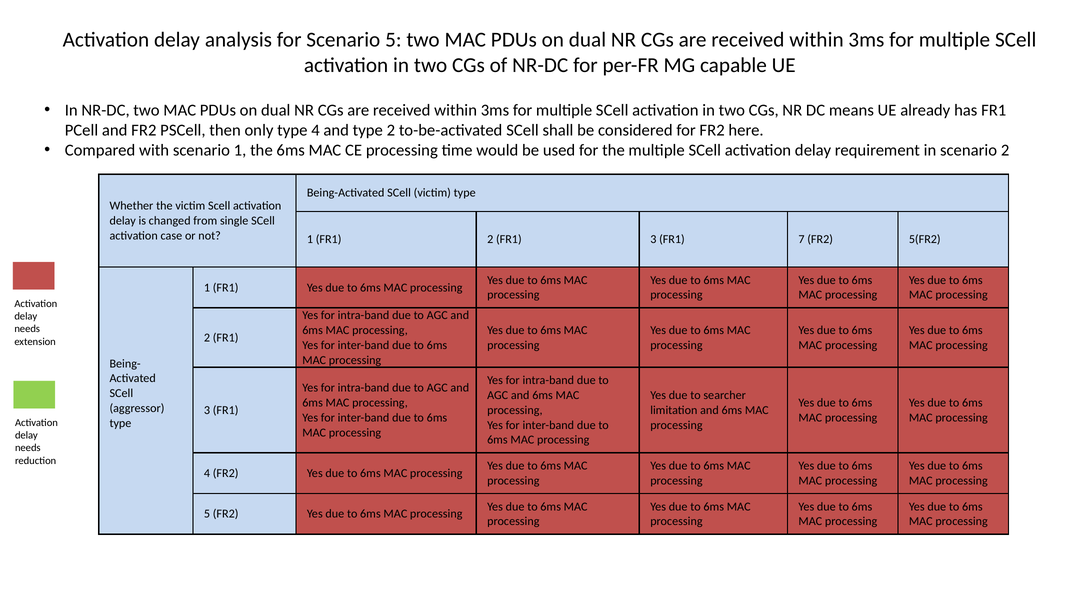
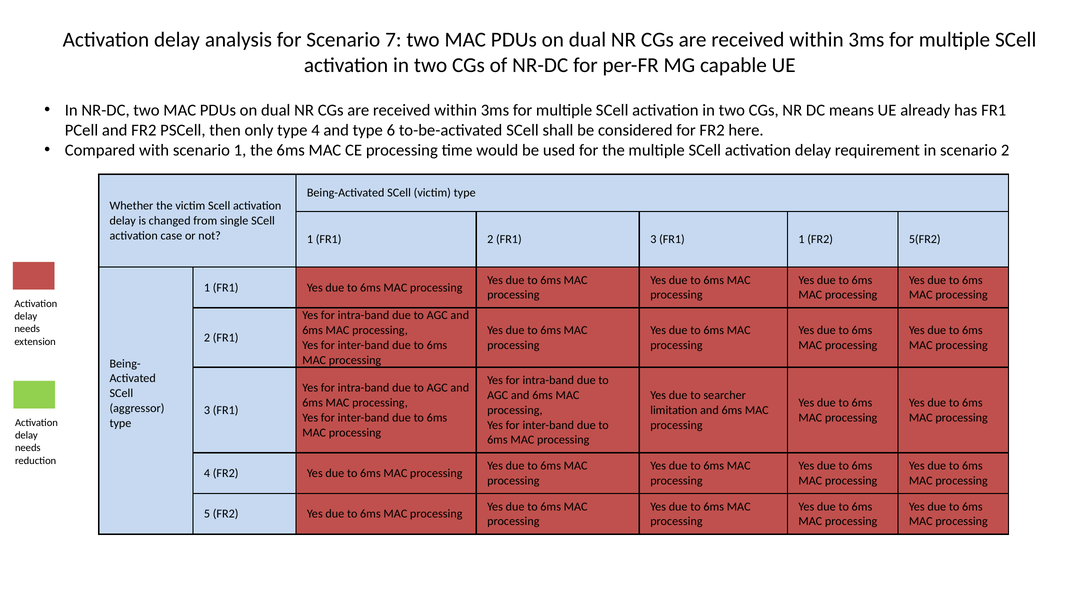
Scenario 5: 5 -> 7
type 2: 2 -> 6
FR1 7: 7 -> 1
